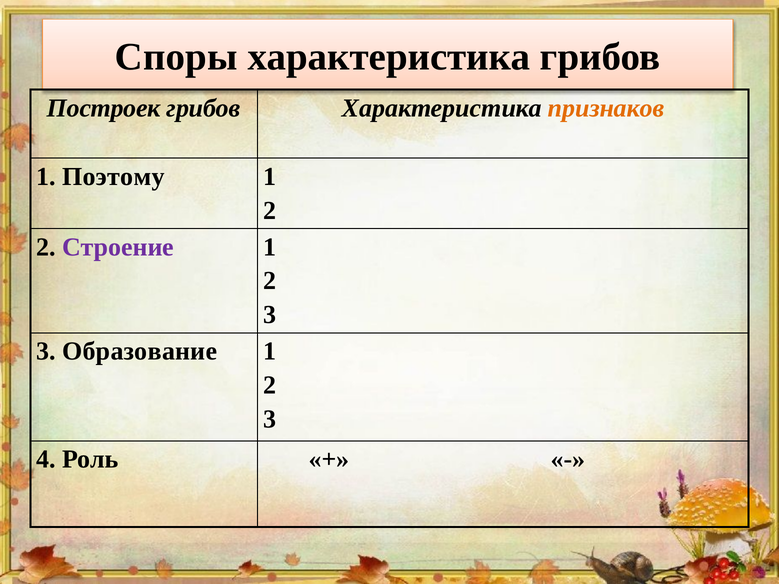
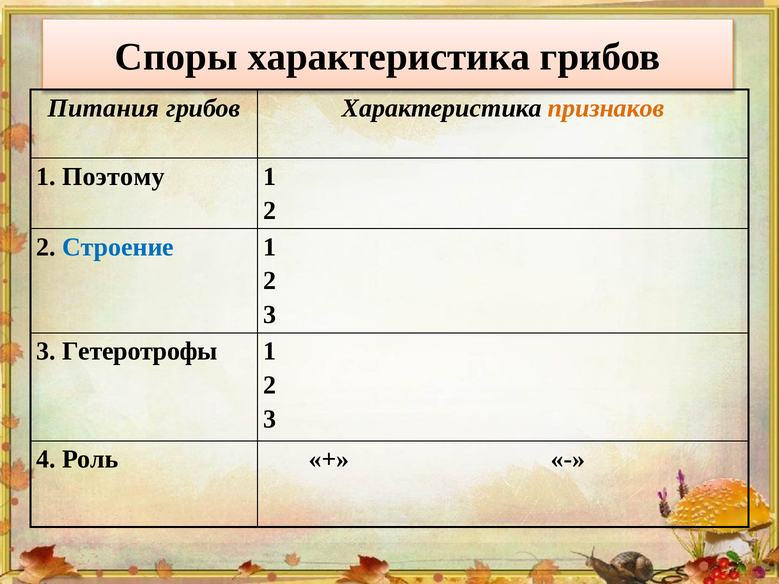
Построек: Построек -> Питания
Строение colour: purple -> blue
Образование: Образование -> Гетеротрофы
